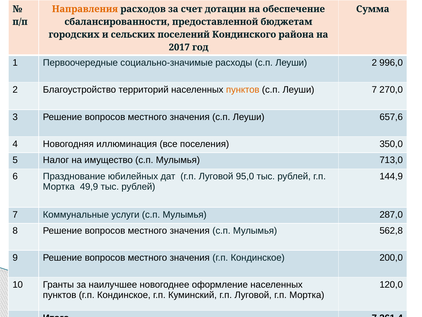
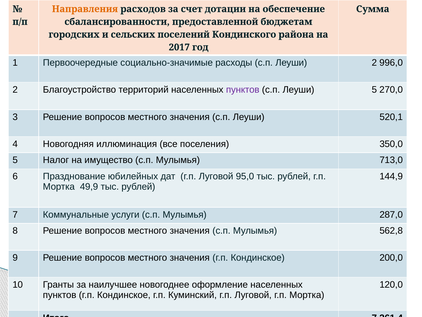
пунктов at (243, 89) colour: orange -> purple
Леуши 7: 7 -> 5
657,6: 657,6 -> 520,1
